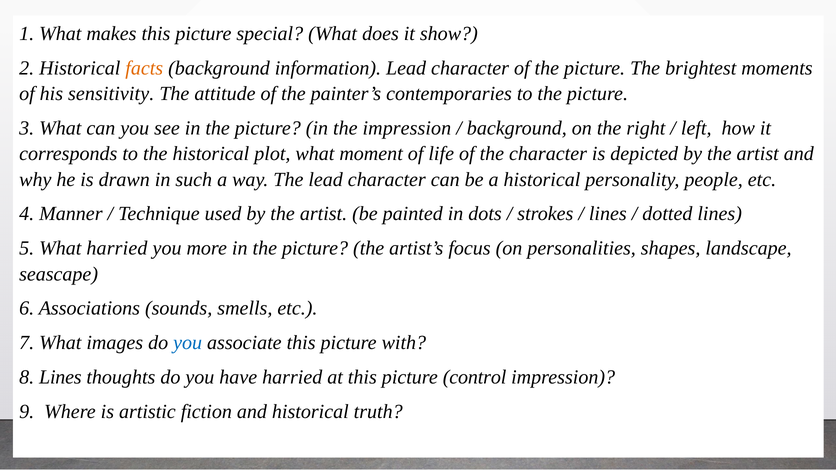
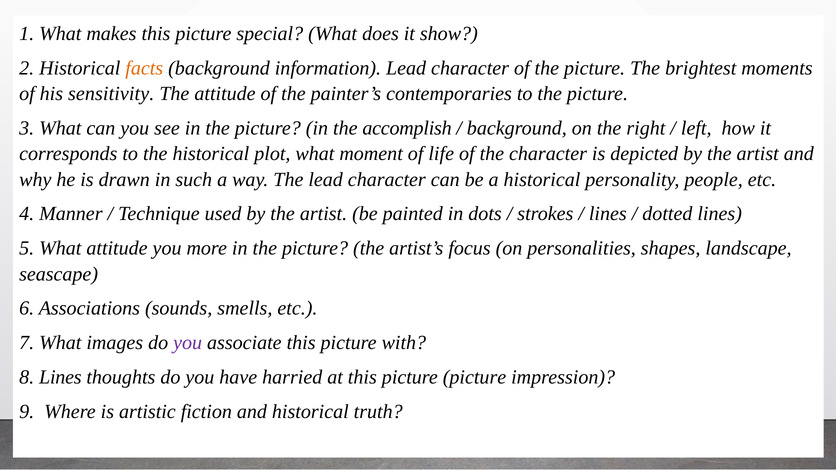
the impression: impression -> accomplish
What harried: harried -> attitude
you at (188, 343) colour: blue -> purple
picture control: control -> picture
